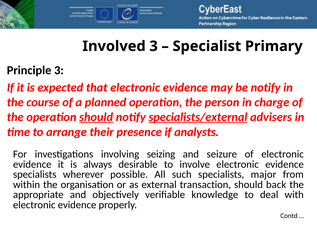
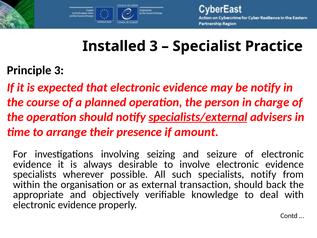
Involved: Involved -> Installed
Primary: Primary -> Practice
should at (96, 117) underline: present -> none
analysts: analysts -> amount
specialists major: major -> notify
